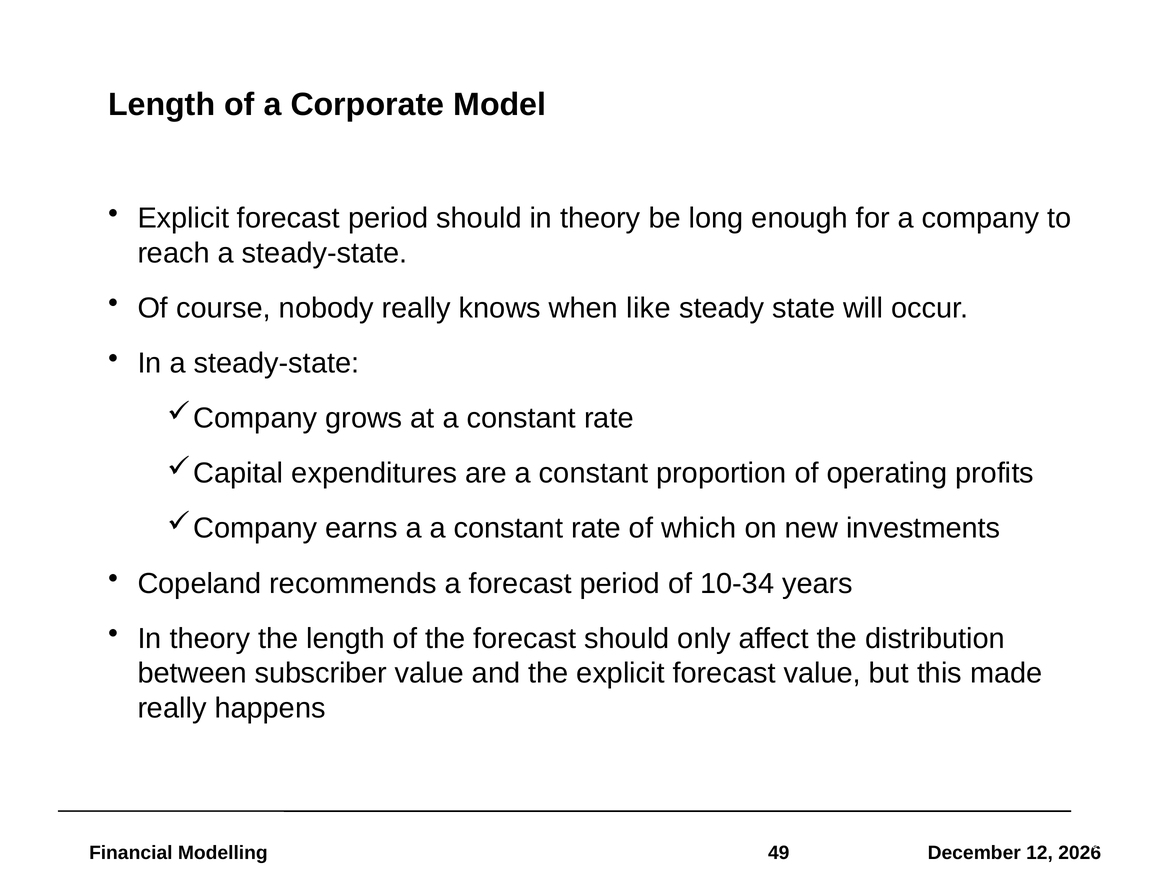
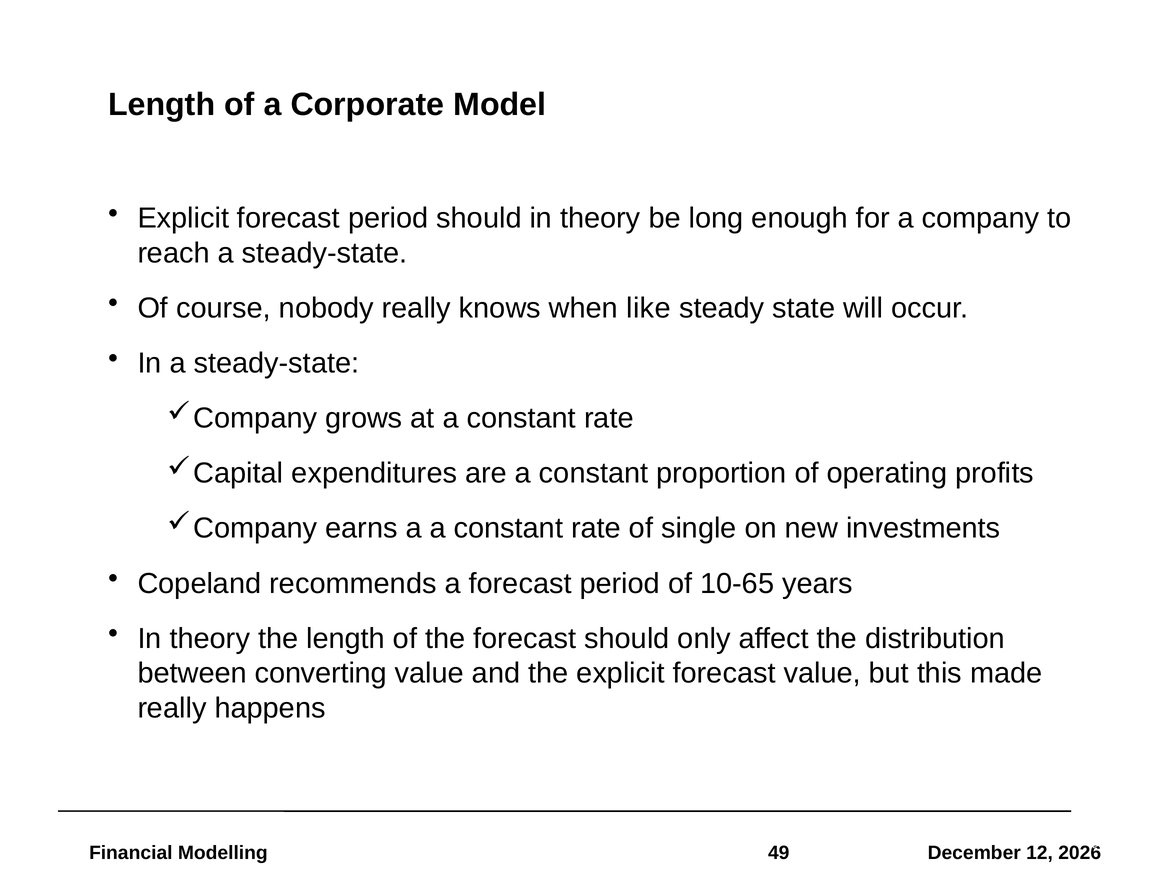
which: which -> single
10-34: 10-34 -> 10-65
subscriber: subscriber -> converting
